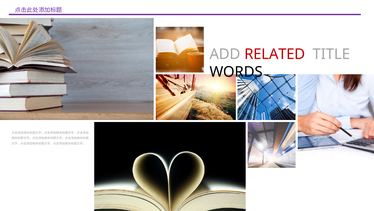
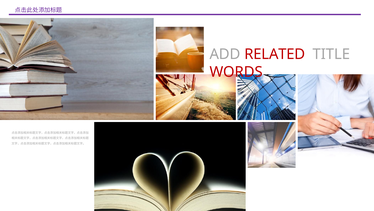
WORDS colour: black -> red
